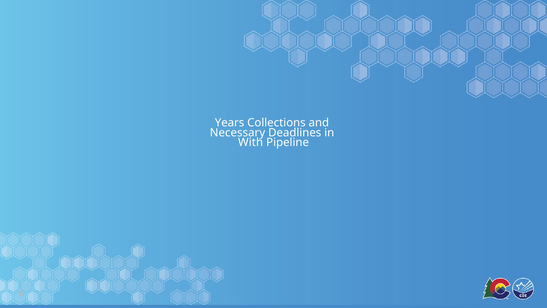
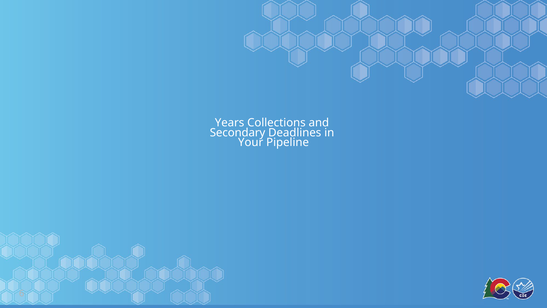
Necessary: Necessary -> Secondary
With: With -> Your
